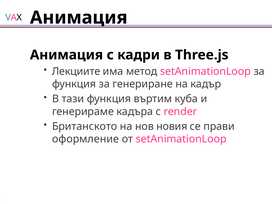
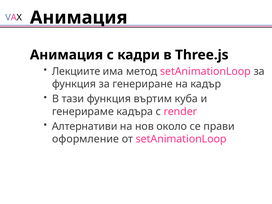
Британското: Британското -> Алтернативи
новия: новия -> около
